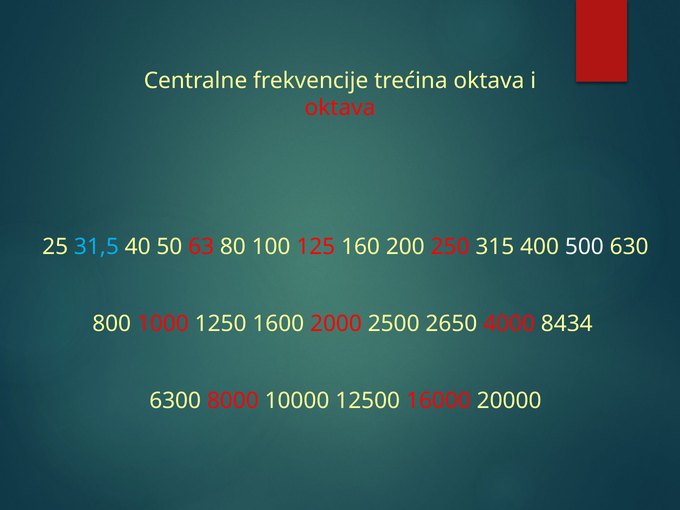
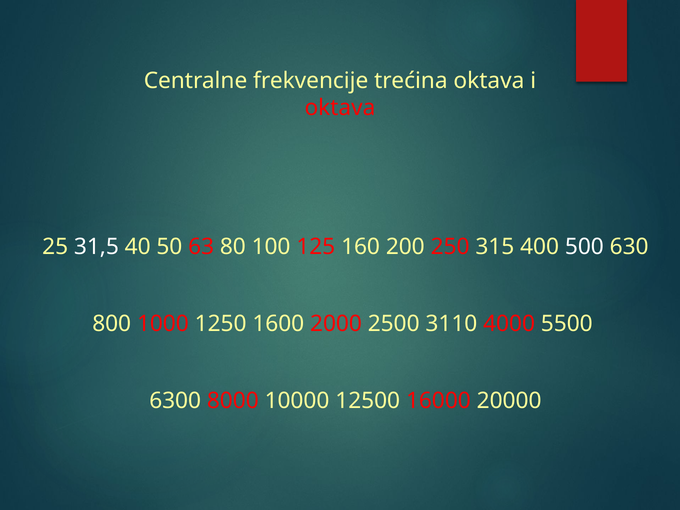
31,5 colour: light blue -> white
2650: 2650 -> 3110
8434: 8434 -> 5500
